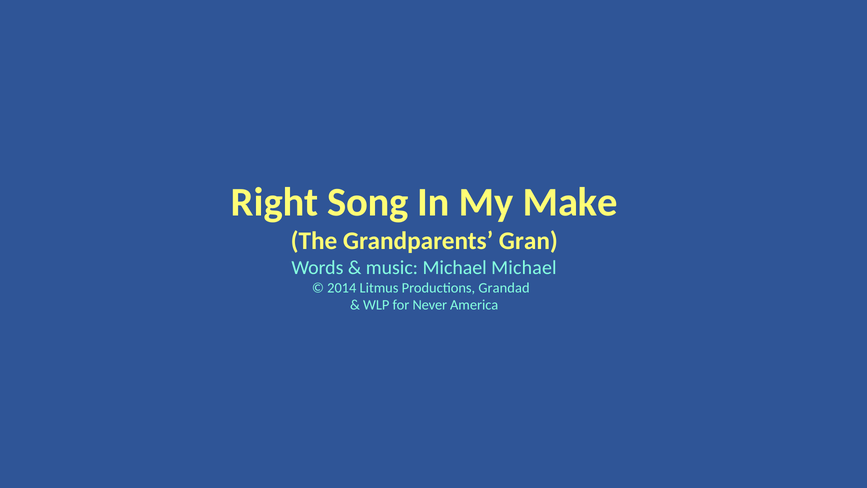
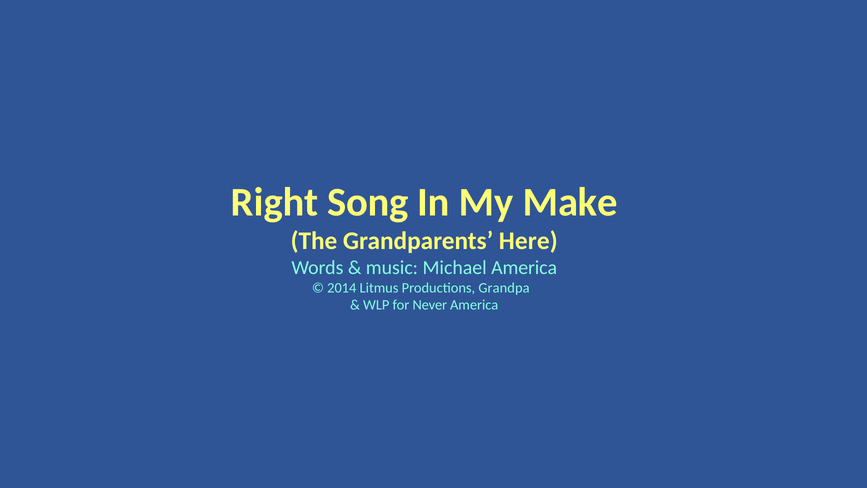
Gran: Gran -> Here
Michael Michael: Michael -> America
Grandad: Grandad -> Grandpa
